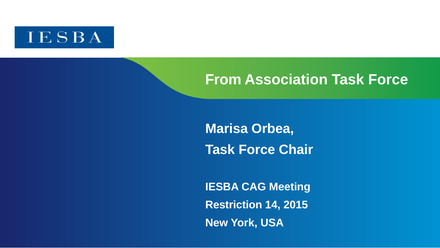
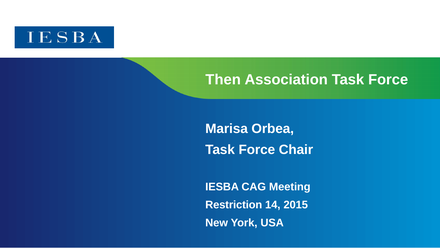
From: From -> Then
